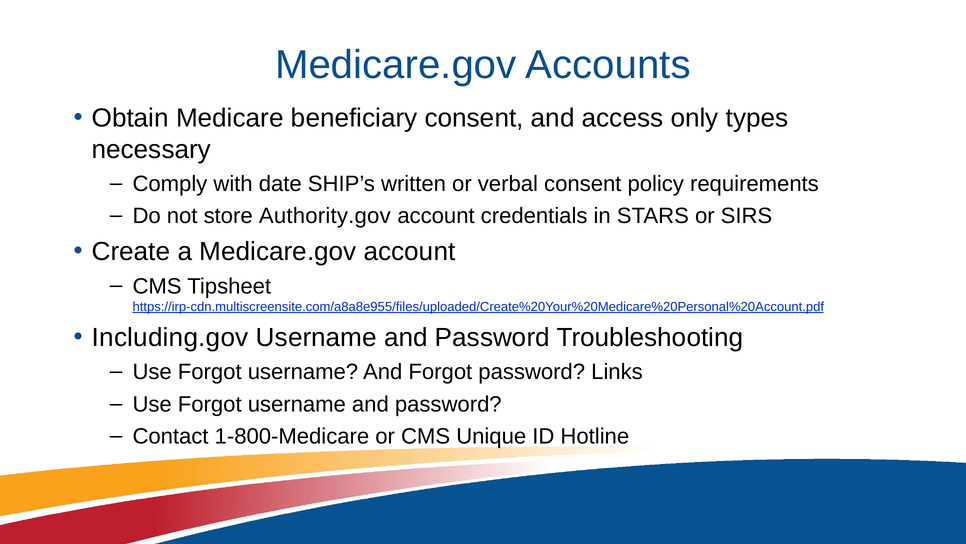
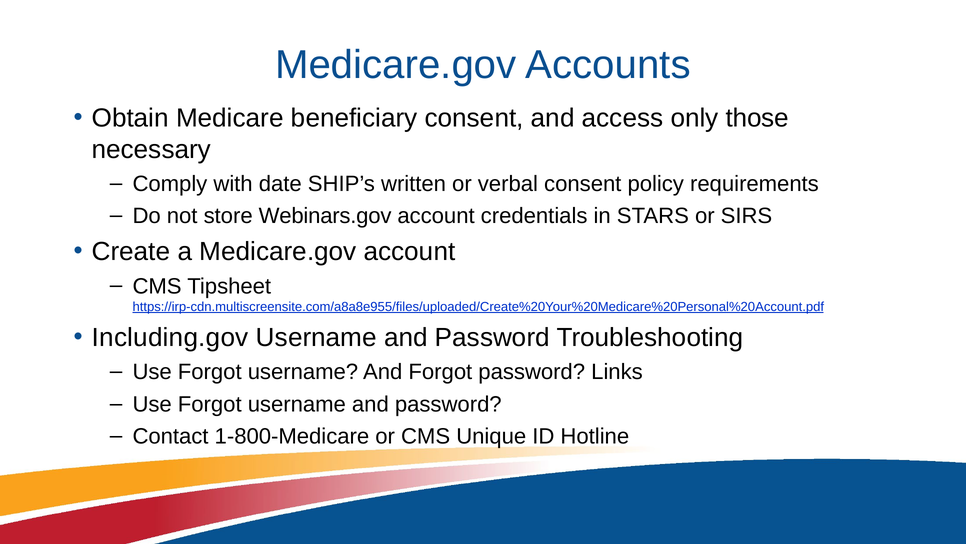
types: types -> those
Authority.gov: Authority.gov -> Webinars.gov
